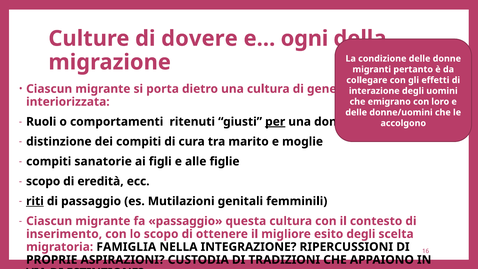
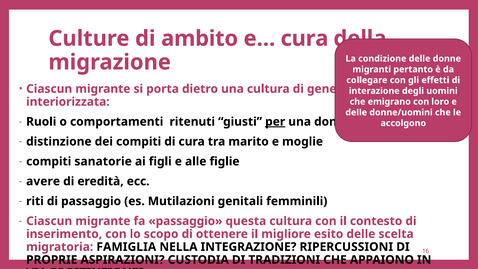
dovere: dovere -> ambito
e… ogni: ogni -> cura
scopo at (43, 181): scopo -> avere
riti underline: present -> none
esito degli: degli -> delle
